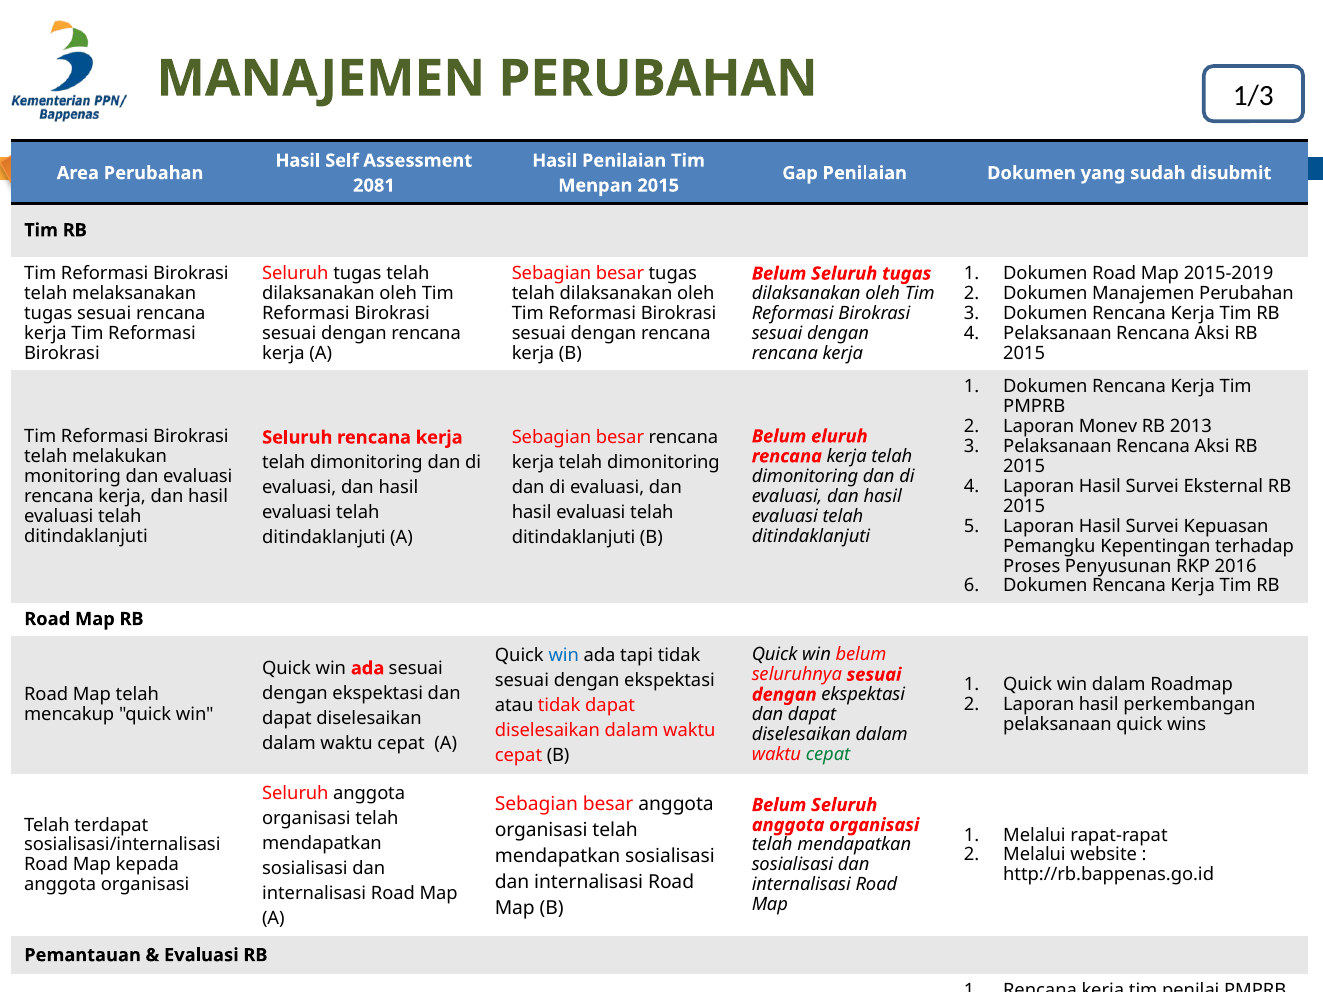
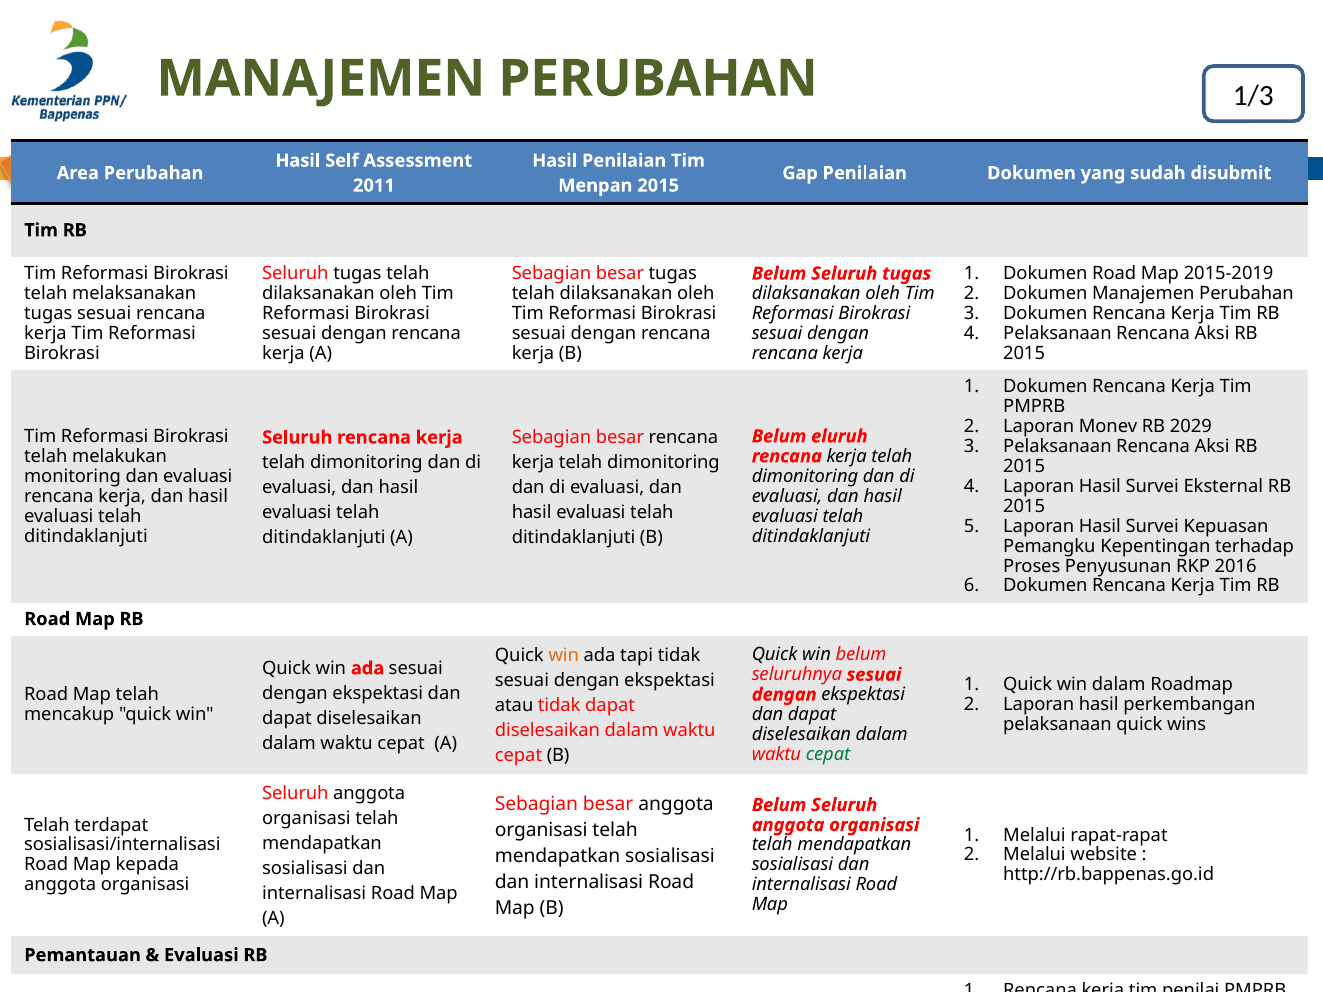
2081: 2081 -> 2011
2013: 2013 -> 2029
win at (564, 656) colour: blue -> orange
